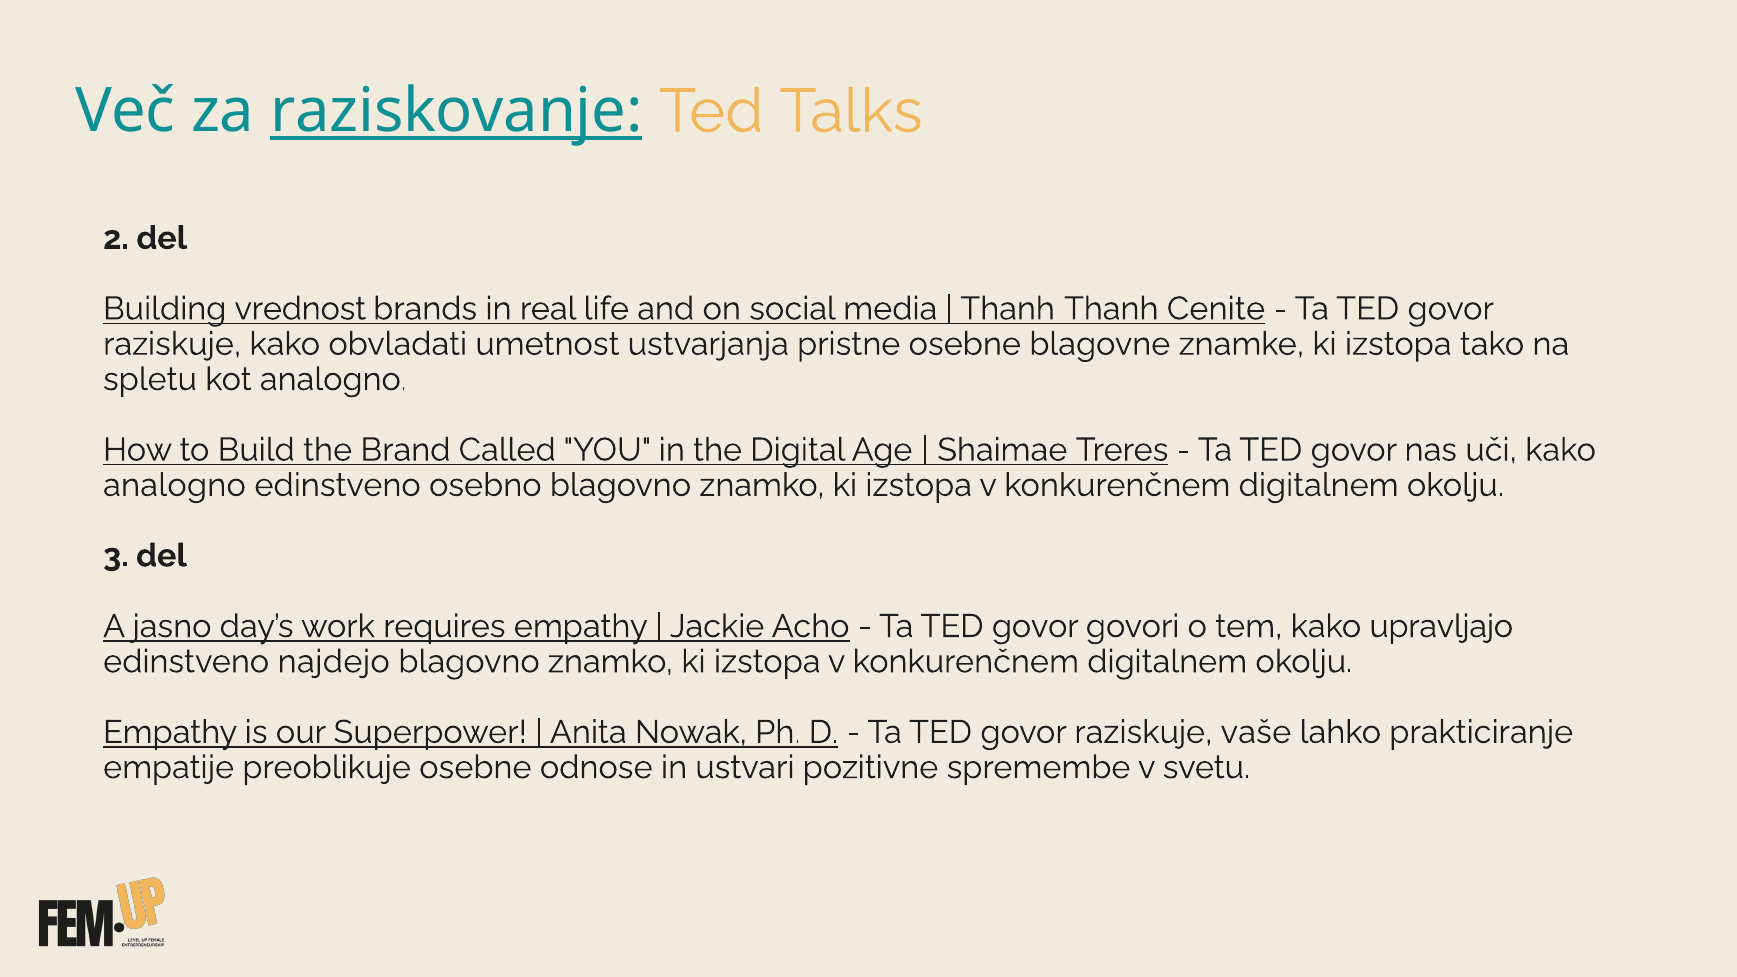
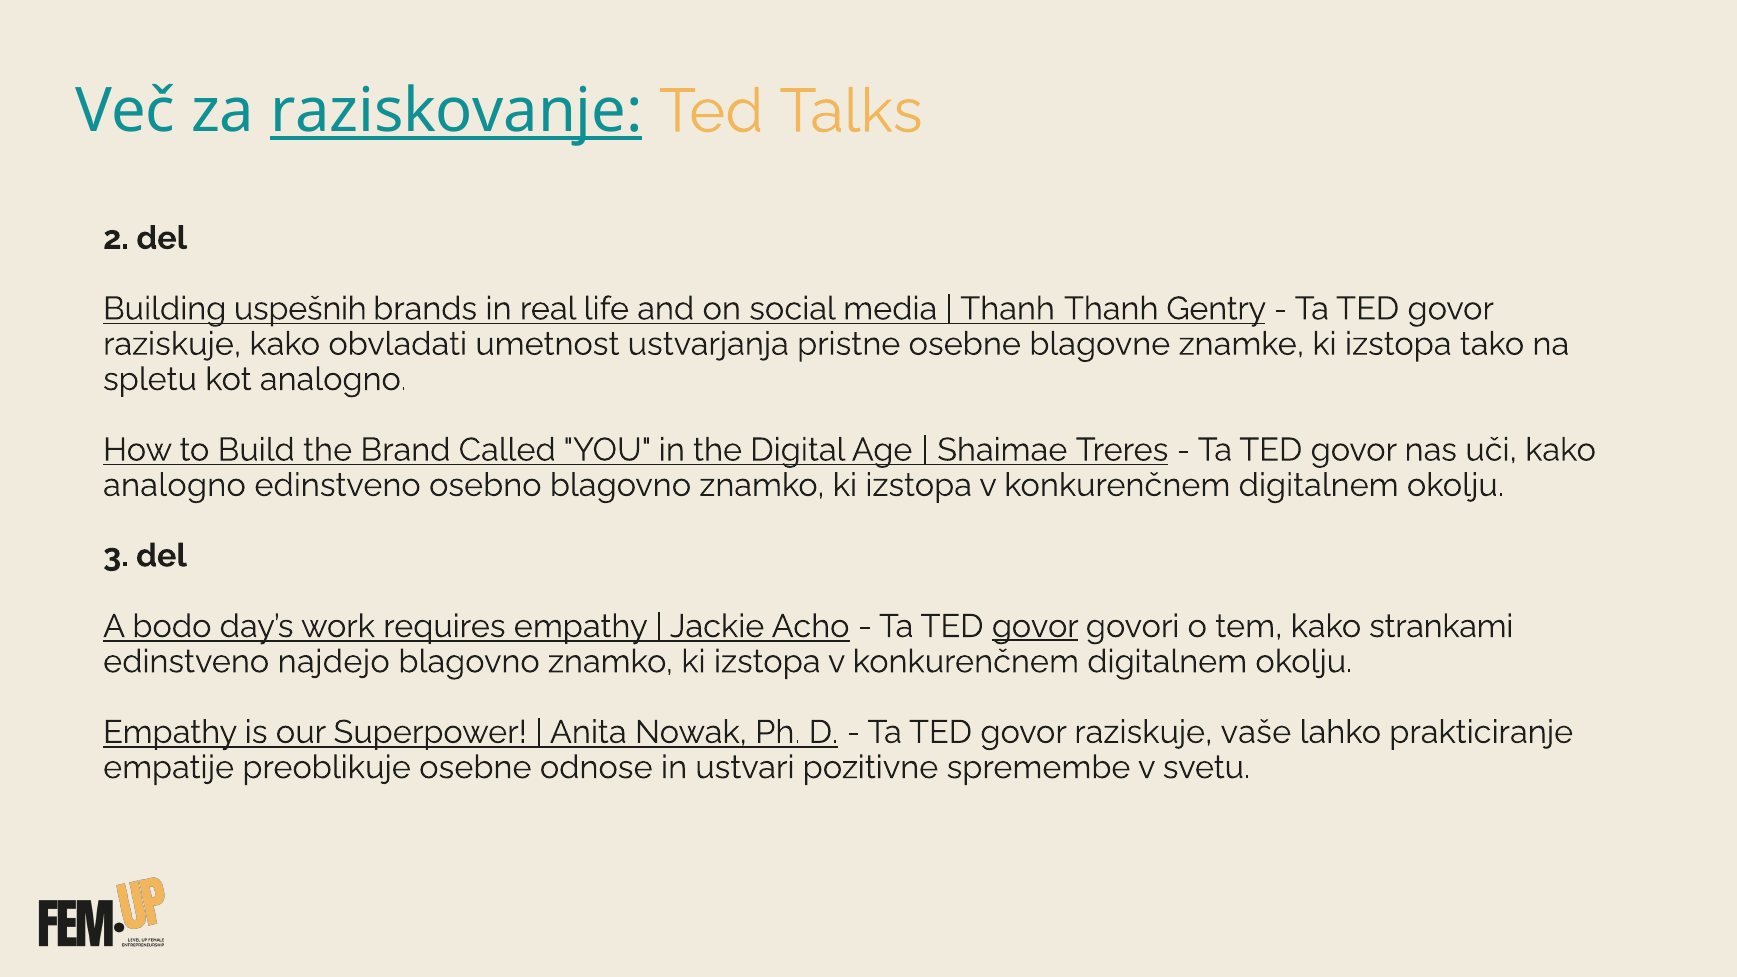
vrednost: vrednost -> uspešnih
Cenite: Cenite -> Gentry
jasno: jasno -> bodo
govor at (1035, 626) underline: none -> present
upravljajo: upravljajo -> strankami
